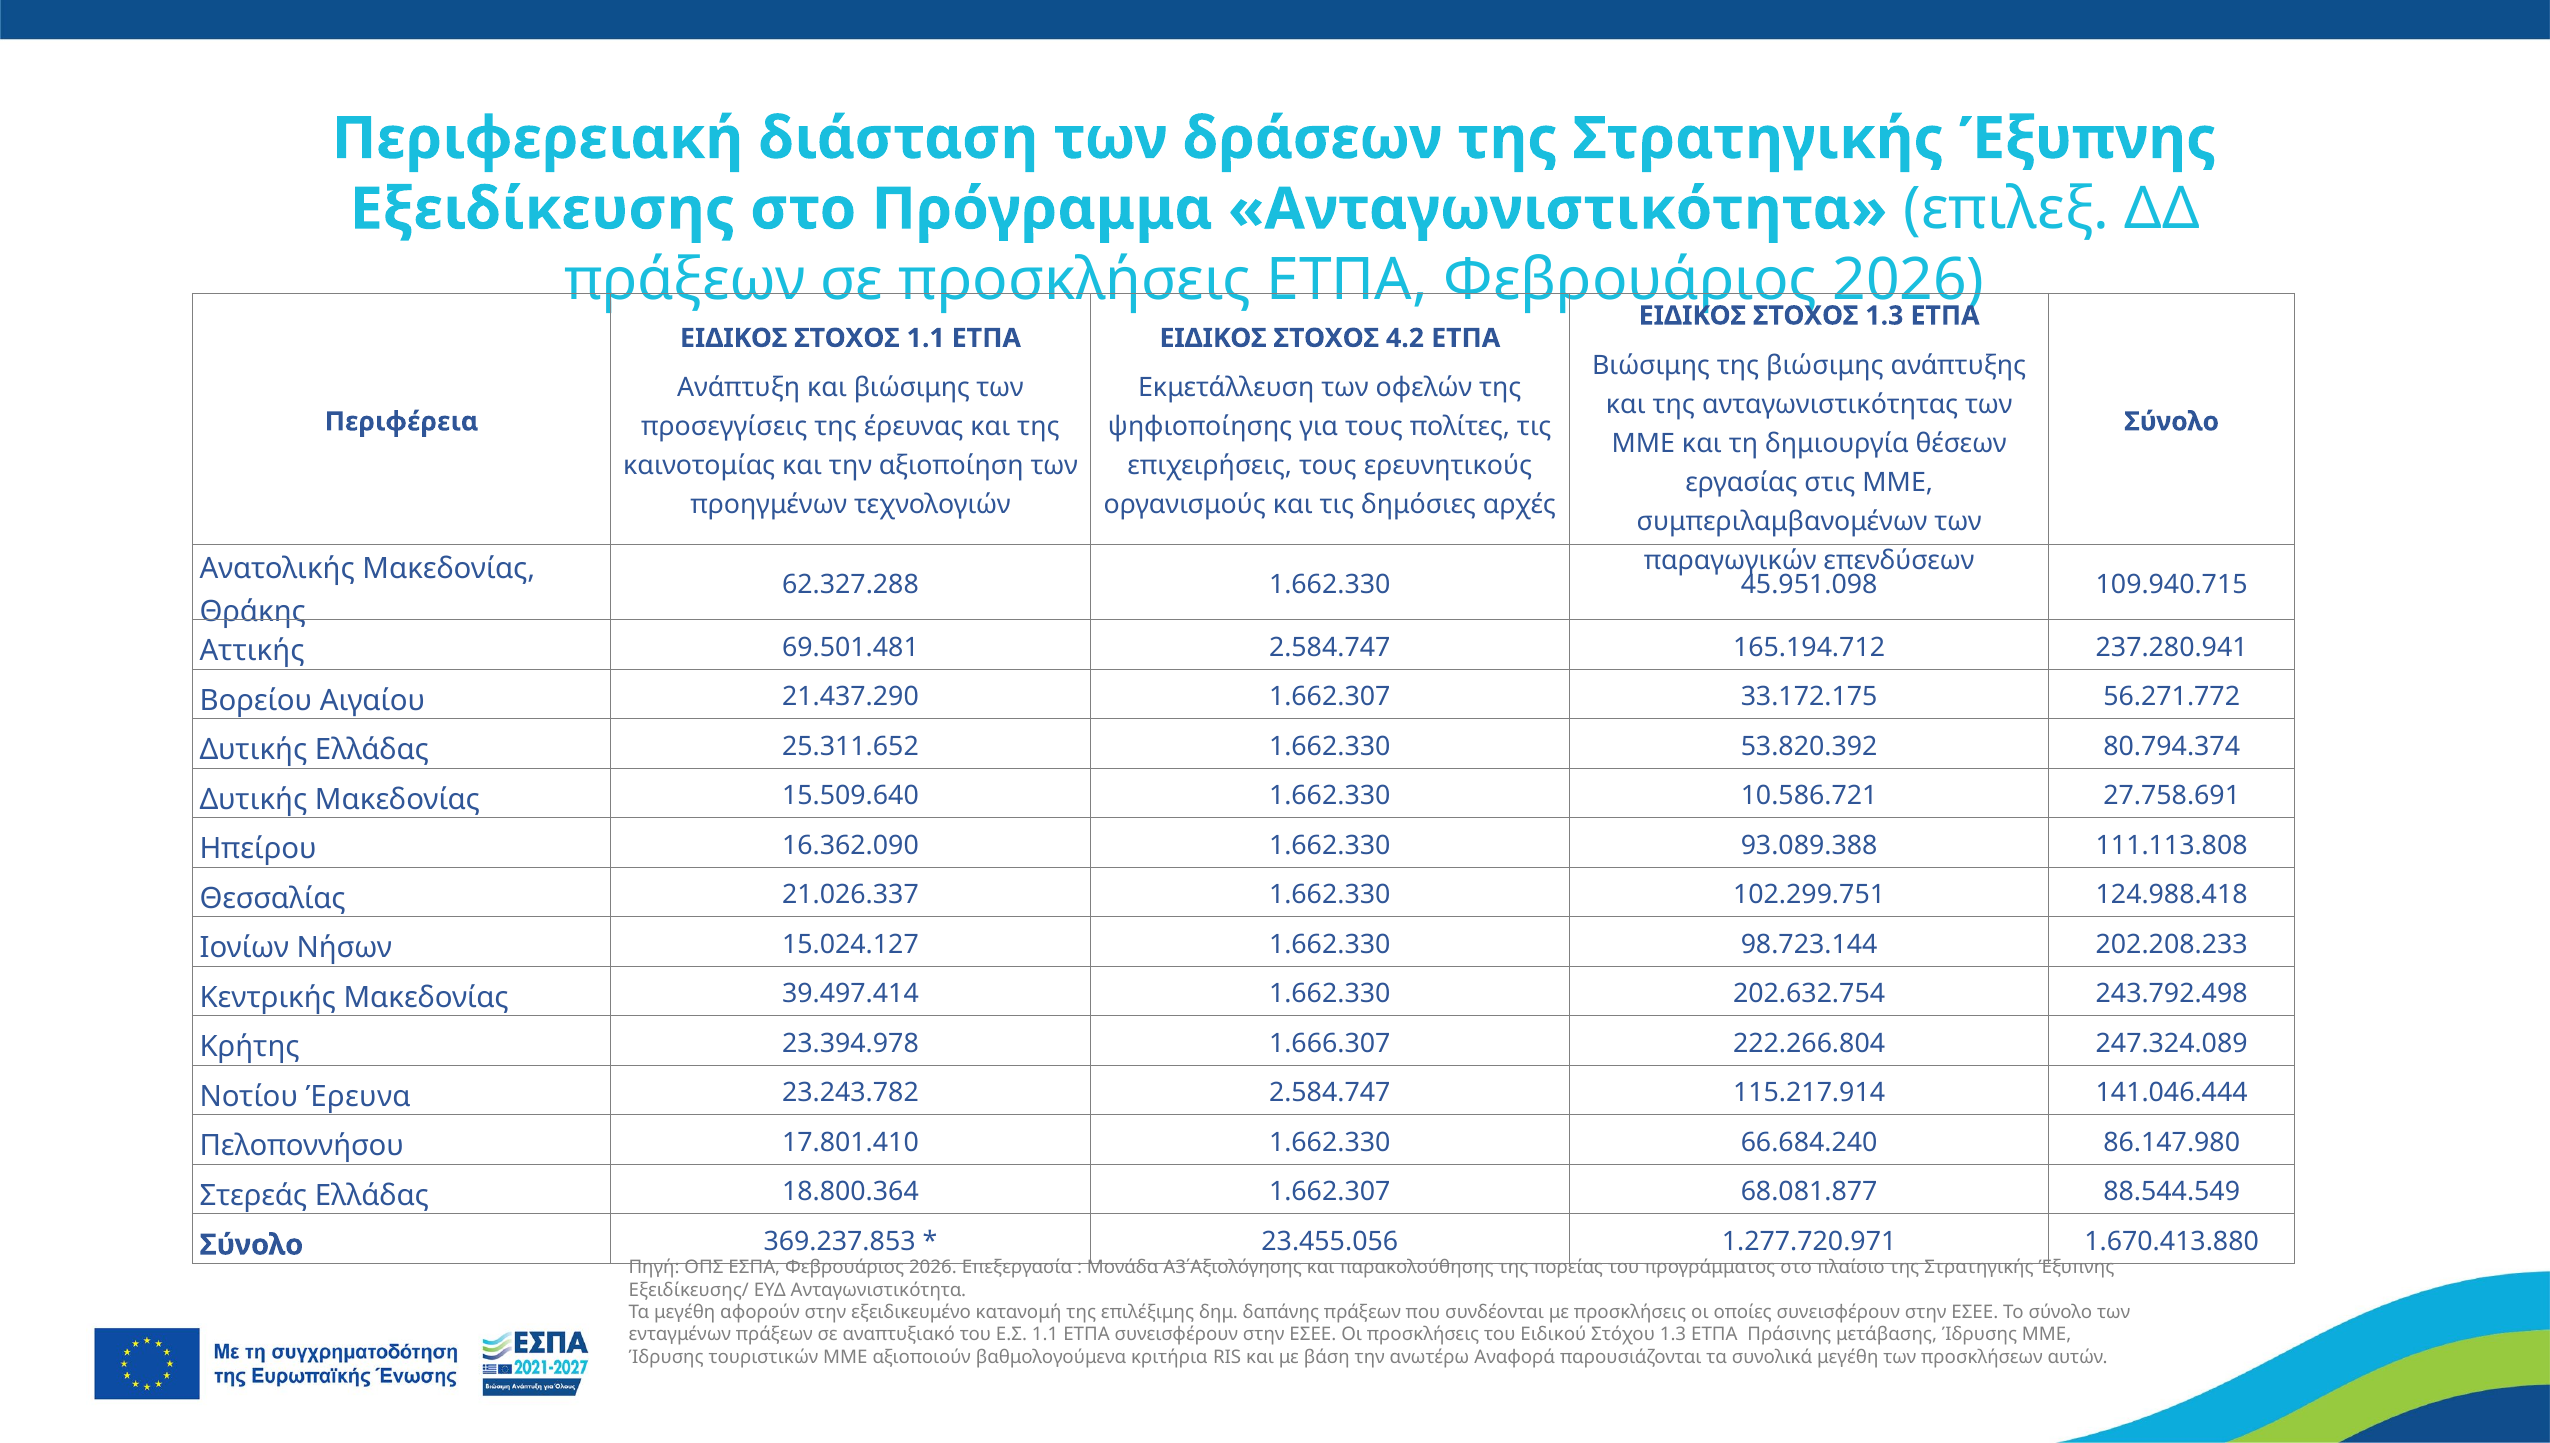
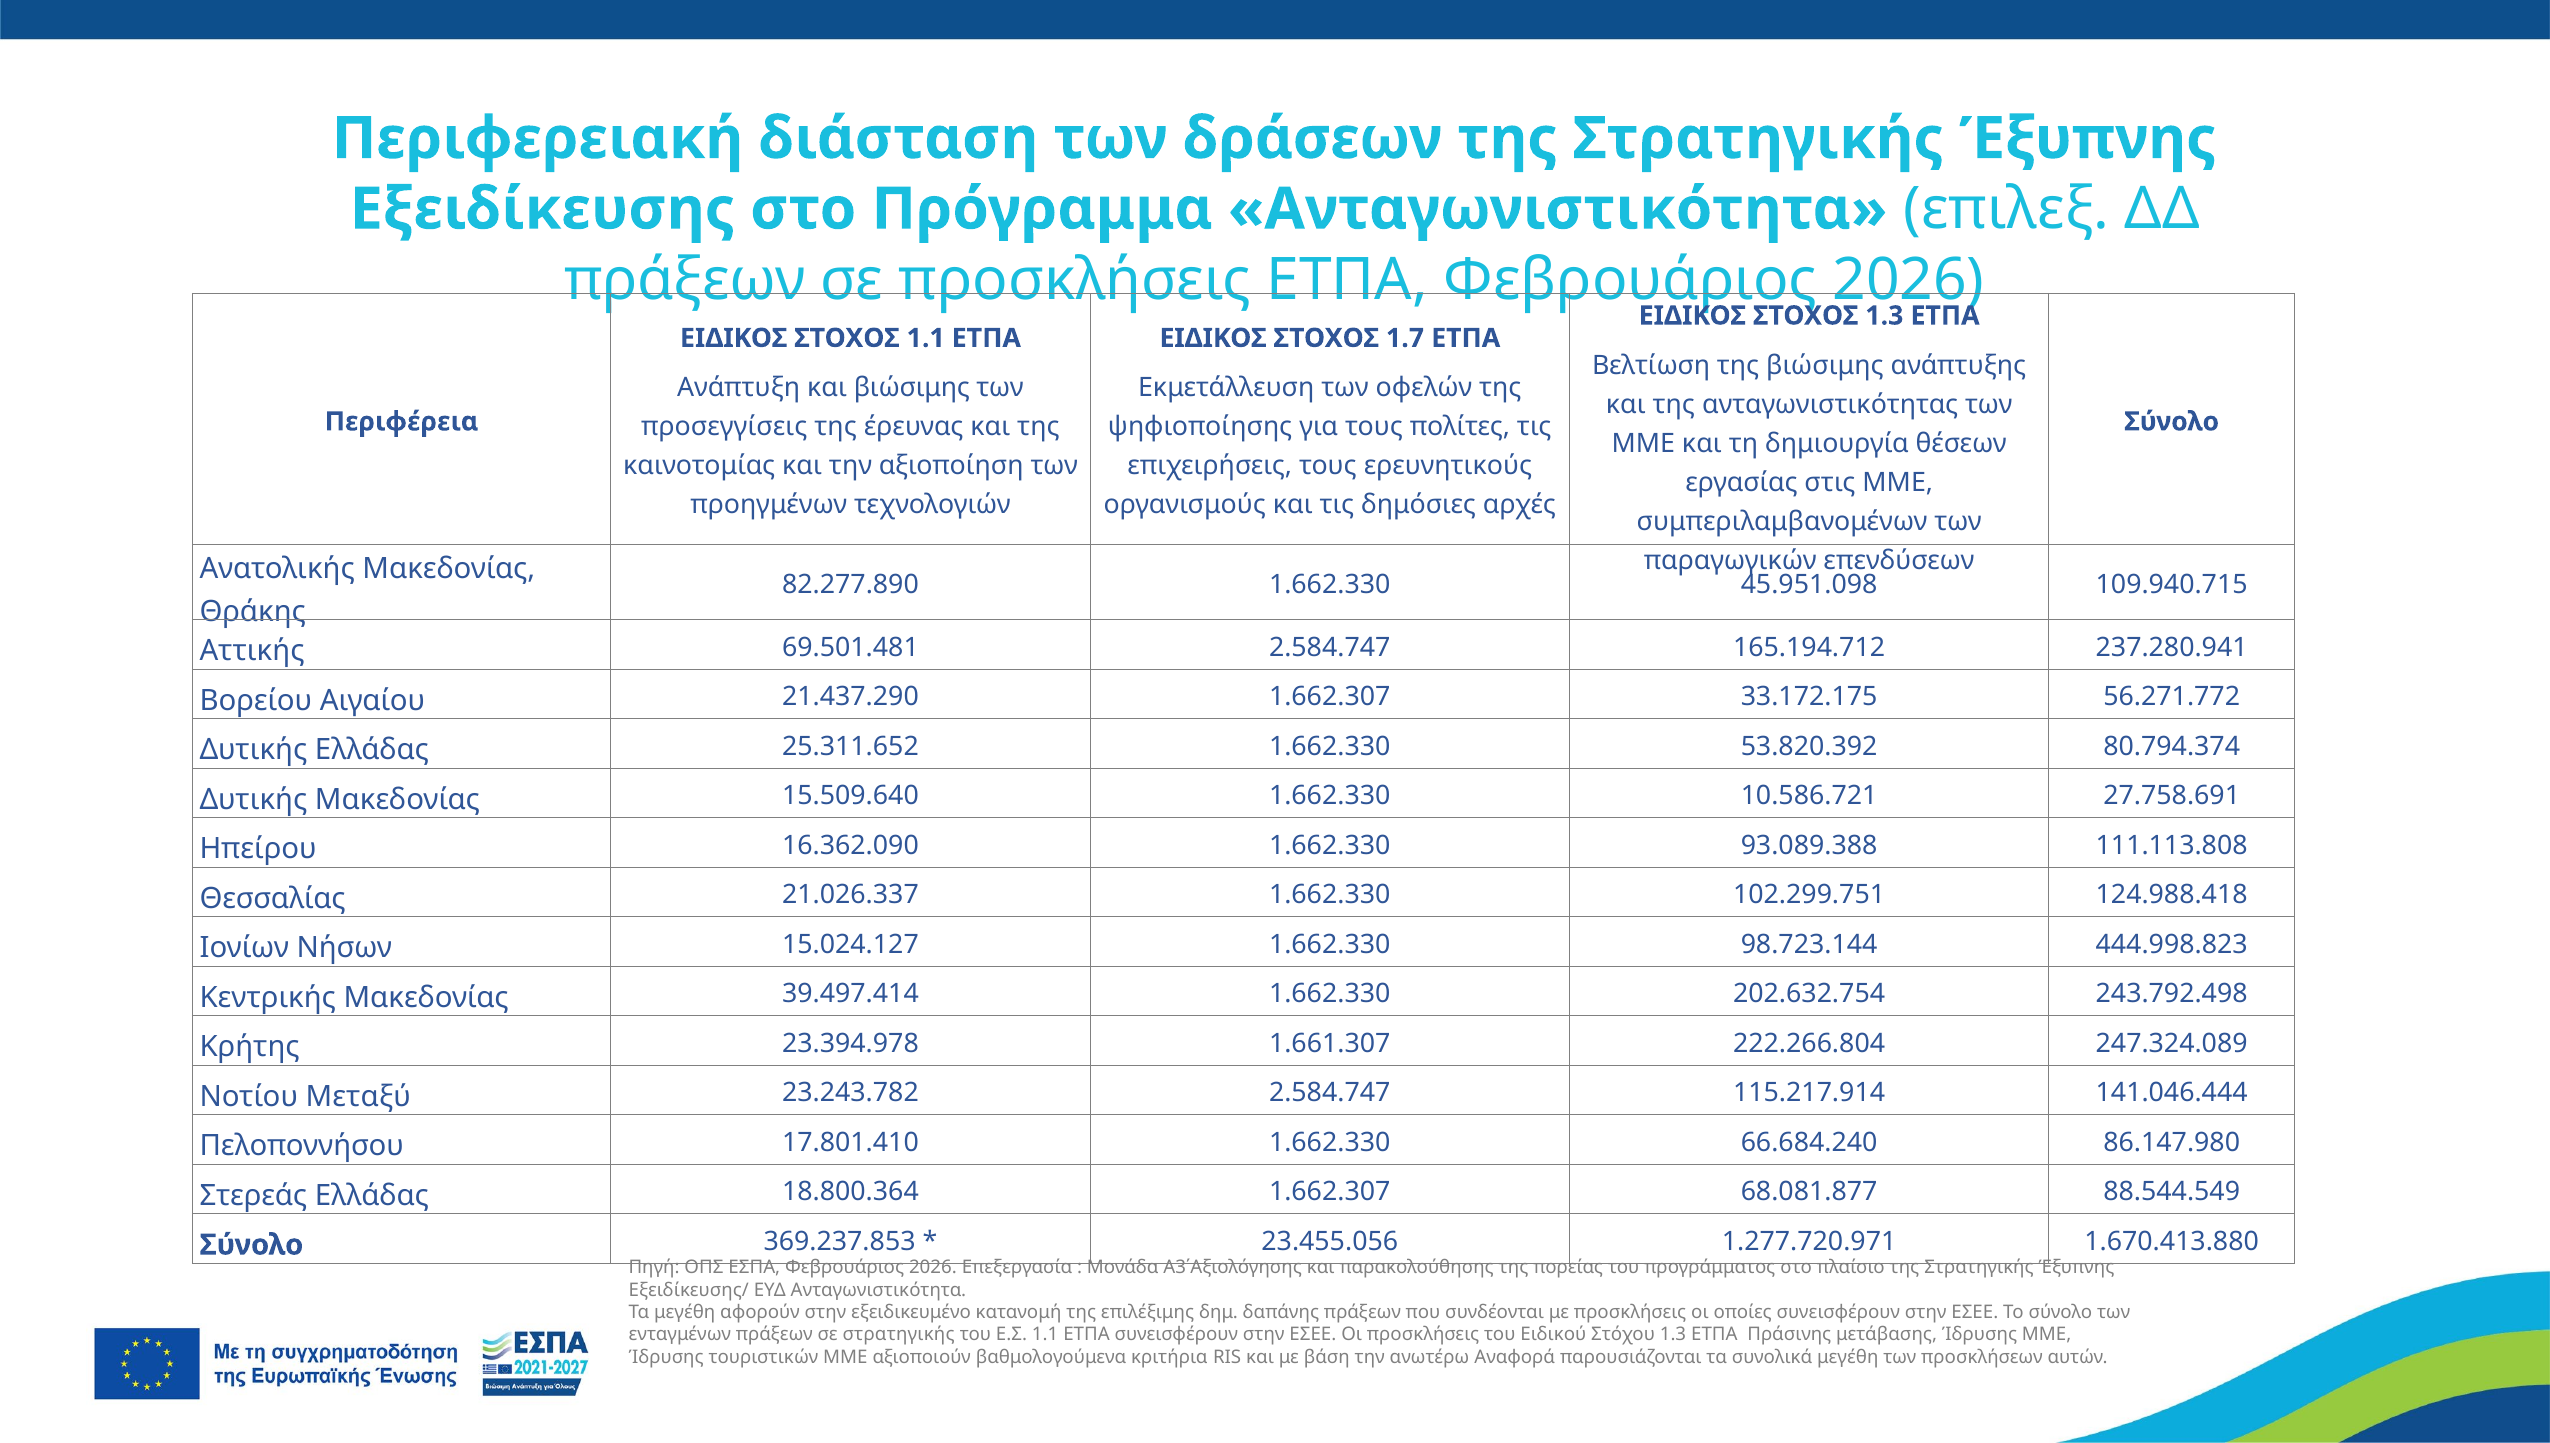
4.2: 4.2 -> 1.7
Βιώσιμης at (1651, 365): Βιώσιμης -> Βελτίωση
62.327.288: 62.327.288 -> 82.277.890
202.208.233: 202.208.233 -> 444.998.823
1.666.307: 1.666.307 -> 1.661.307
Έρευνα: Έρευνα -> Μεταξύ
σε αναπτυξιακό: αναπτυξιακό -> στρατηγικής
